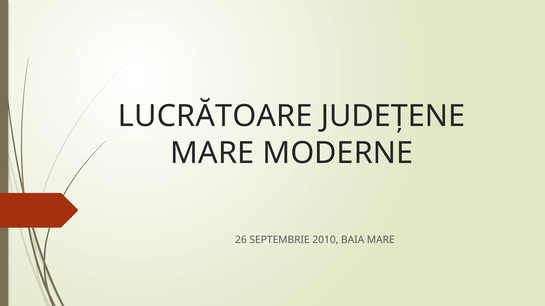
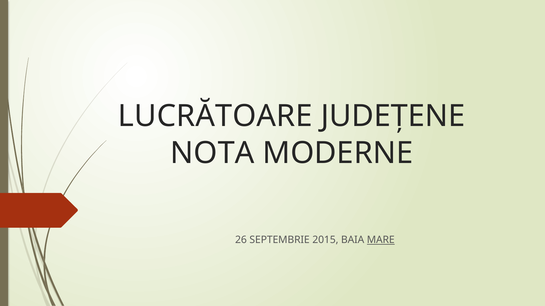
MARE at (212, 153): MARE -> NOTA
2010: 2010 -> 2015
MARE at (381, 240) underline: none -> present
